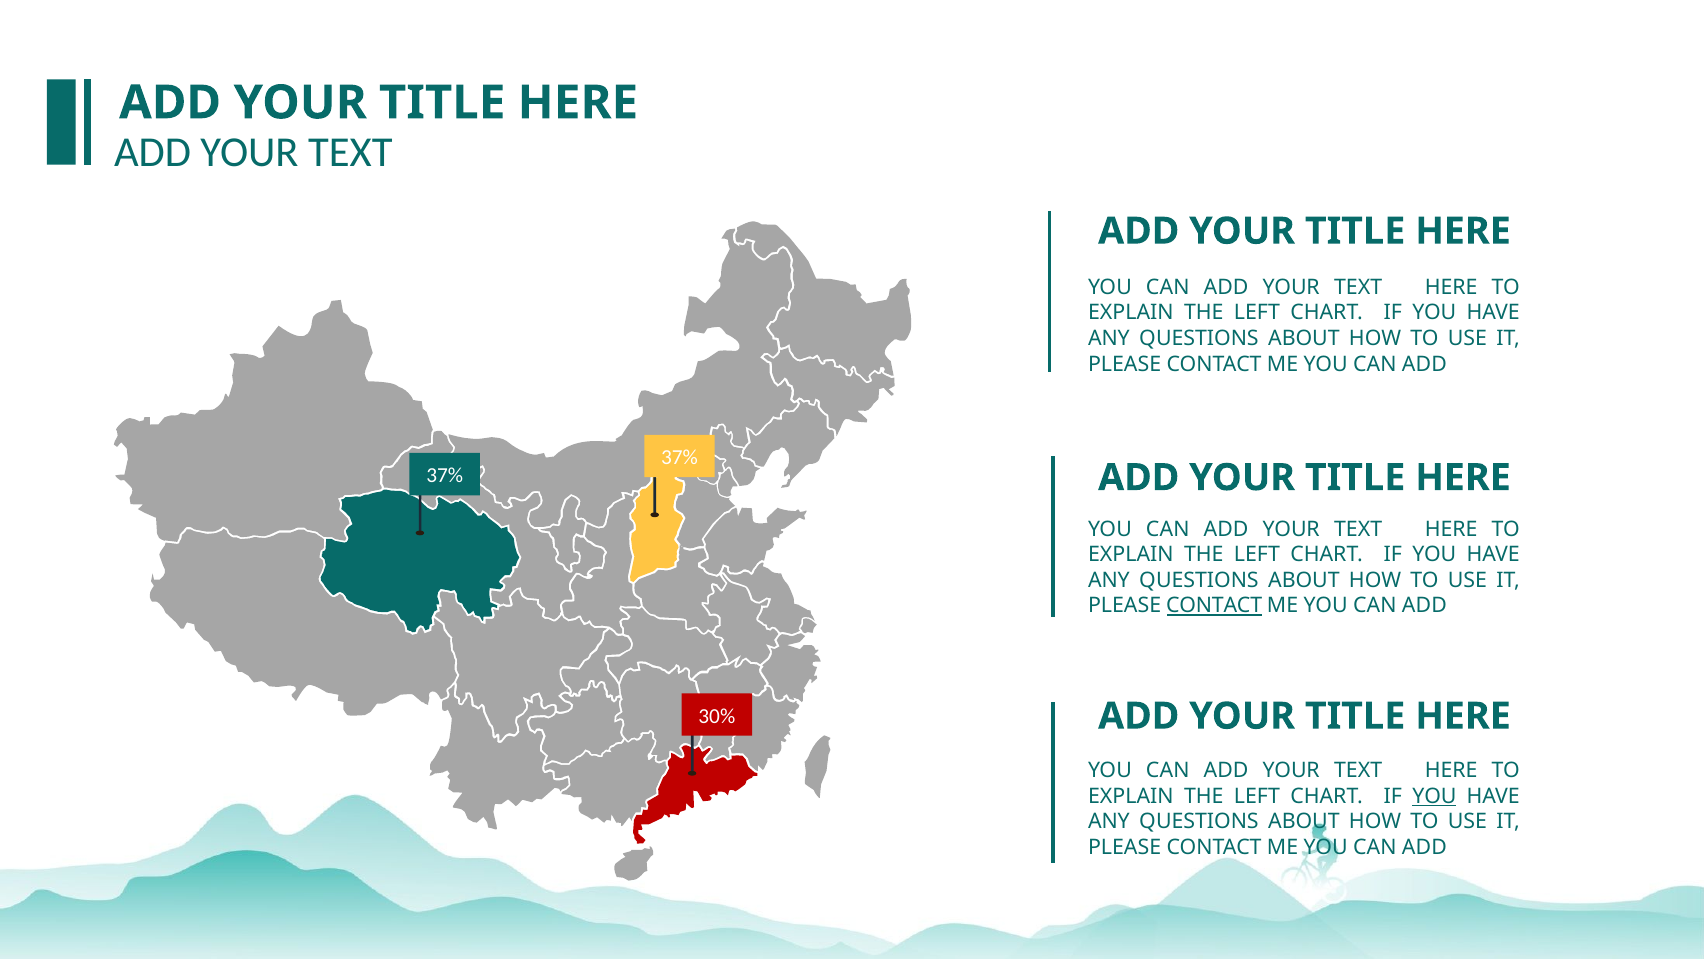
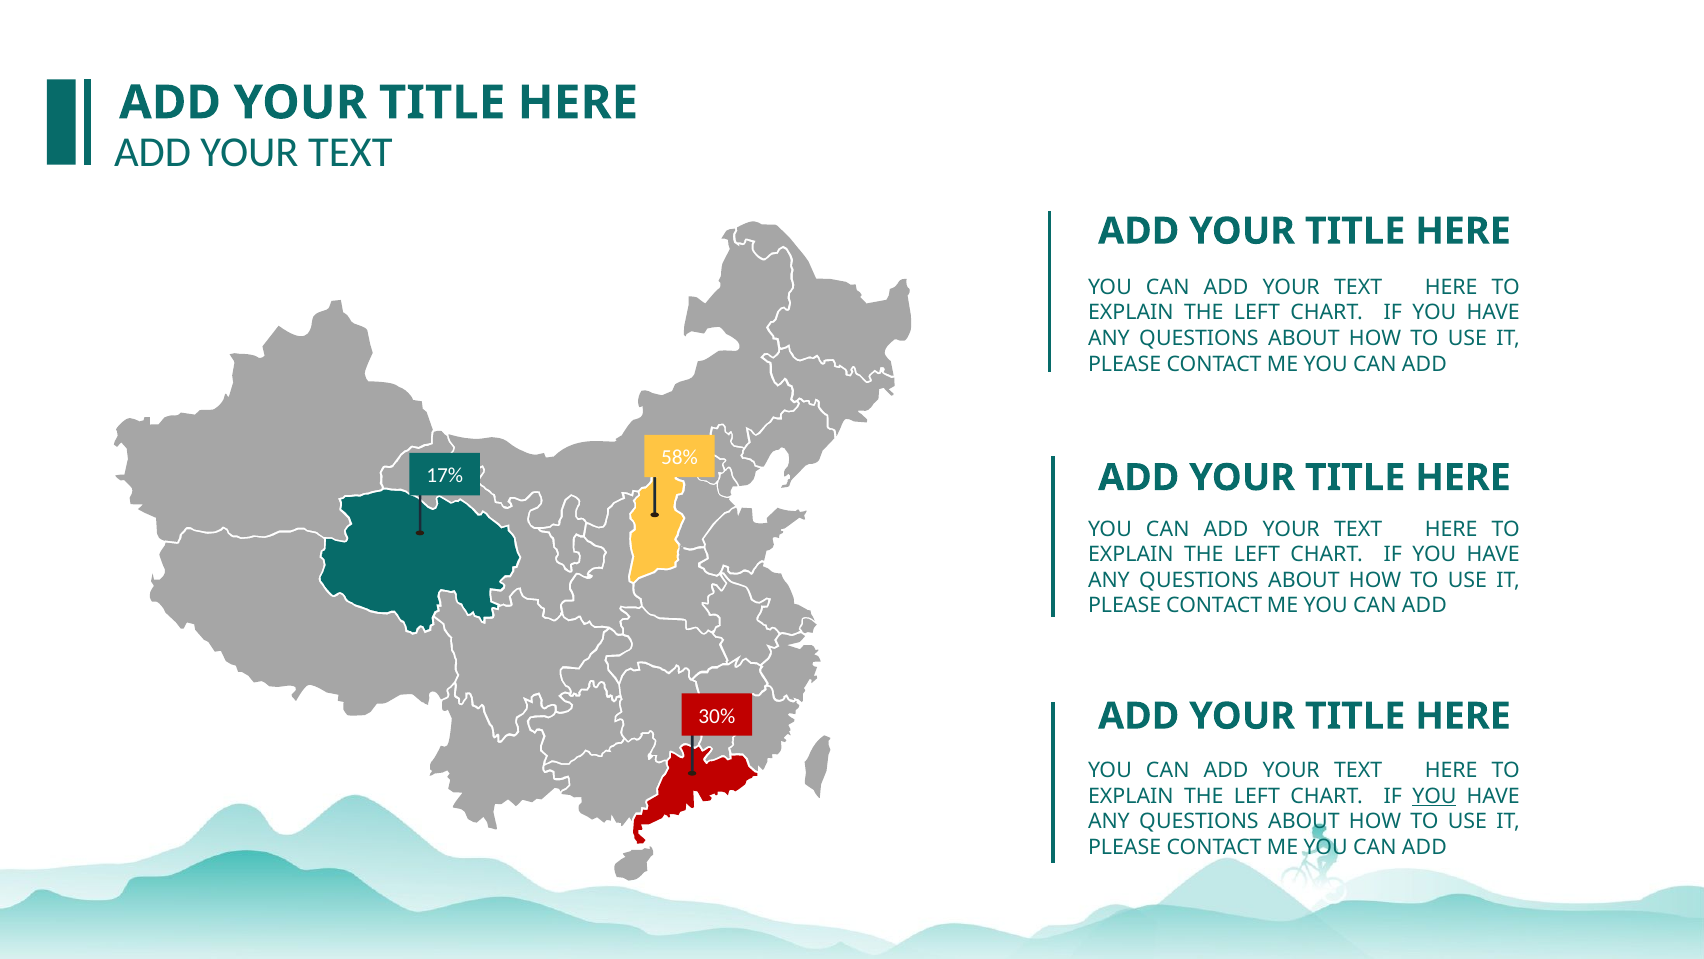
37% at (679, 457): 37% -> 58%
37% at (445, 475): 37% -> 17%
CONTACT at (1214, 606) underline: present -> none
